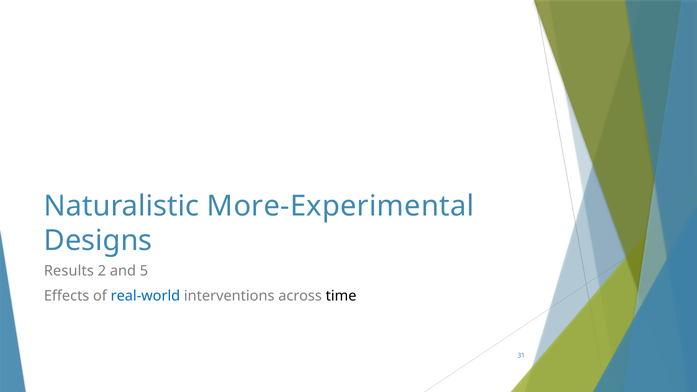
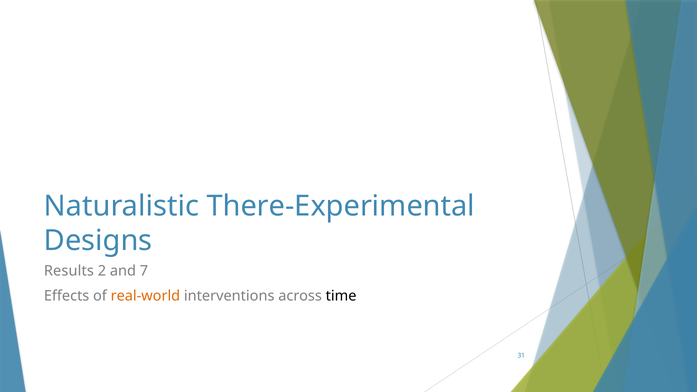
More-Experimental: More-Experimental -> There-Experimental
5: 5 -> 7
real-world colour: blue -> orange
